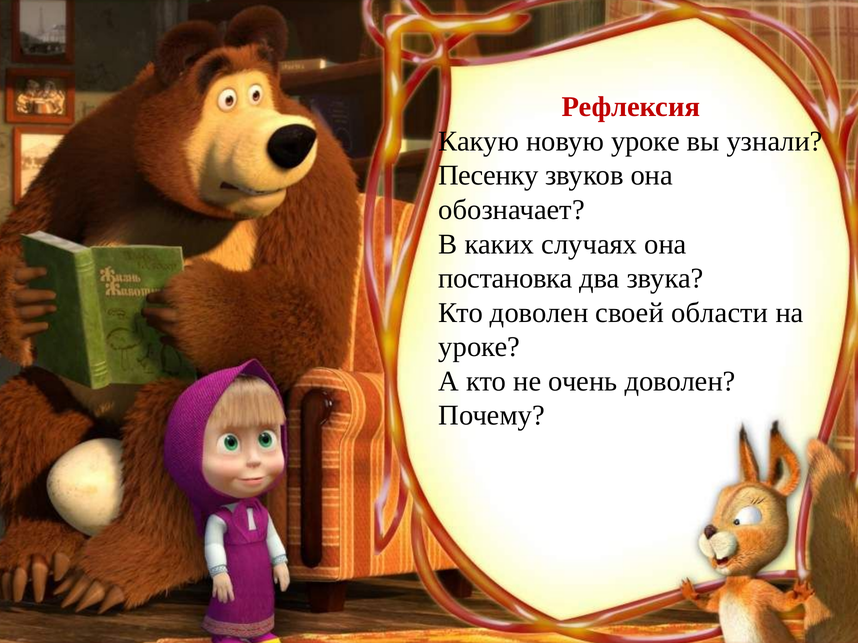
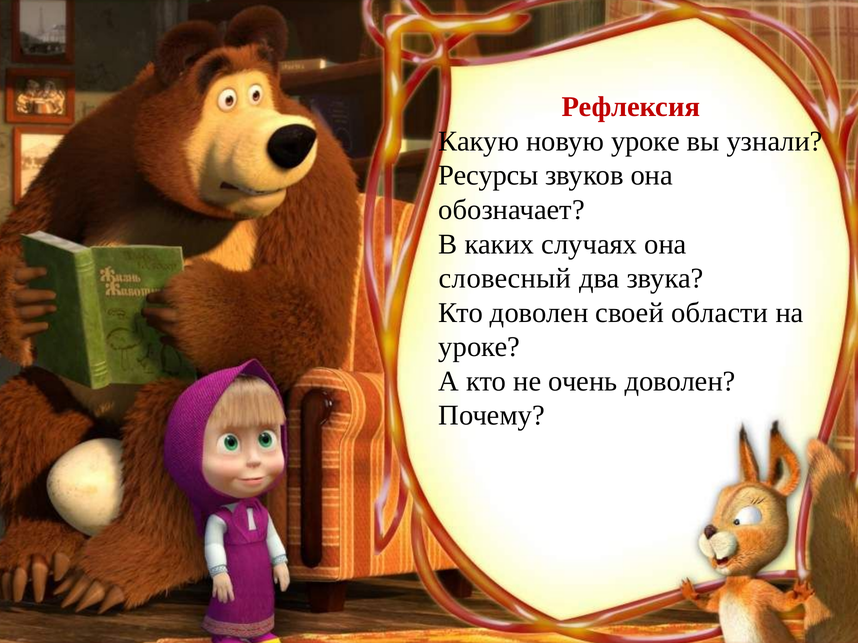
Песенку: Песенку -> Ресурсы
постановка: постановка -> словесный
